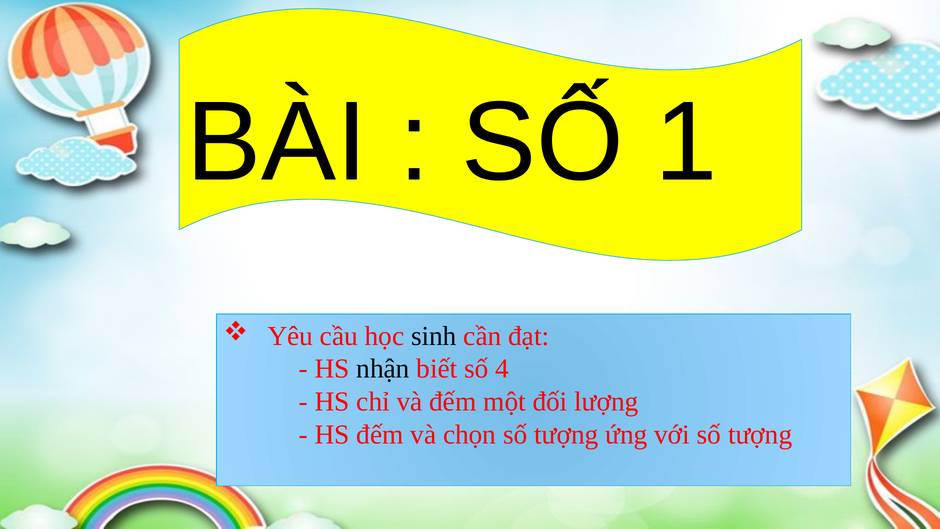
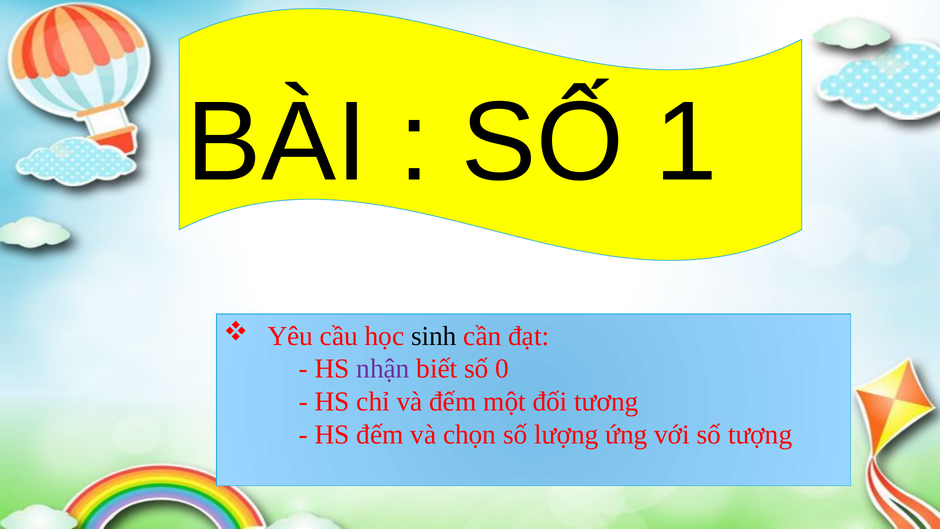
nhận colour: black -> purple
4: 4 -> 0
lượng: lượng -> tương
chọn số tượng: tượng -> lượng
